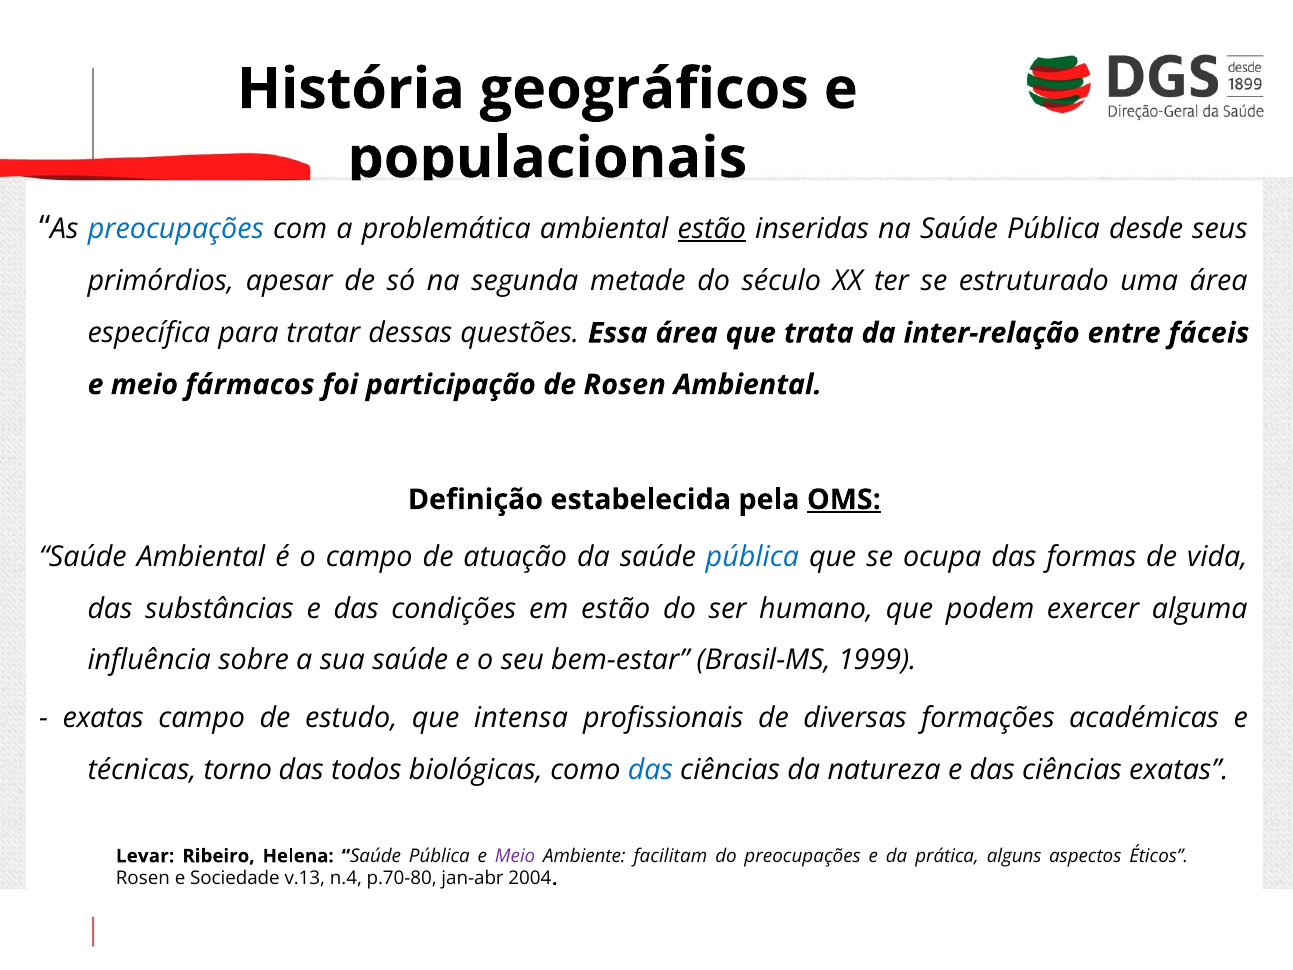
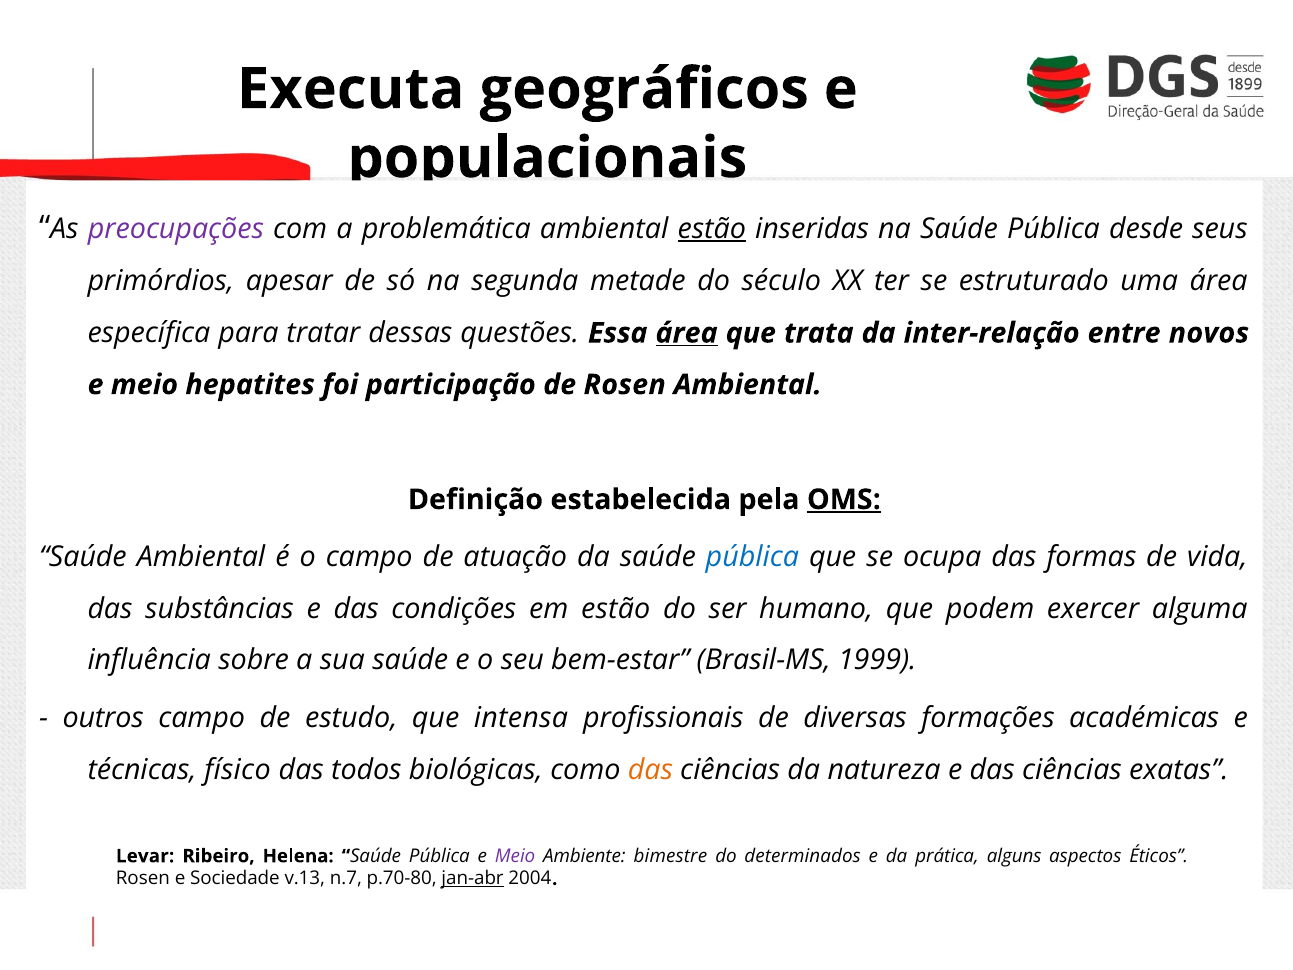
História: História -> Executa
preocupações at (176, 229) colour: blue -> purple
área at (687, 333) underline: none -> present
fáceis: fáceis -> novos
fármacos: fármacos -> hepatites
exatas at (103, 718): exatas -> outros
torno: torno -> físico
das at (650, 769) colour: blue -> orange
facilitam: facilitam -> bimestre
do preocupações: preocupações -> determinados
n.4: n.4 -> n.7
jan-abr underline: none -> present
